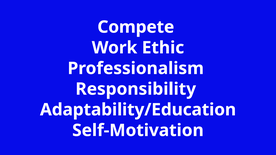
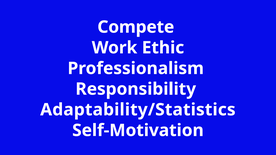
Adaptability/Education: Adaptability/Education -> Adaptability/Statistics
